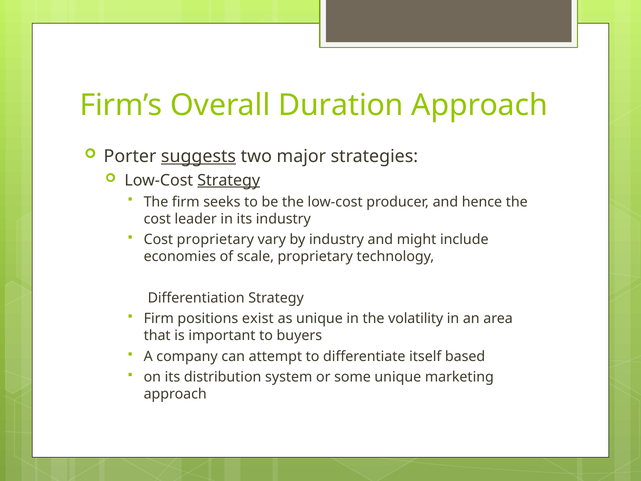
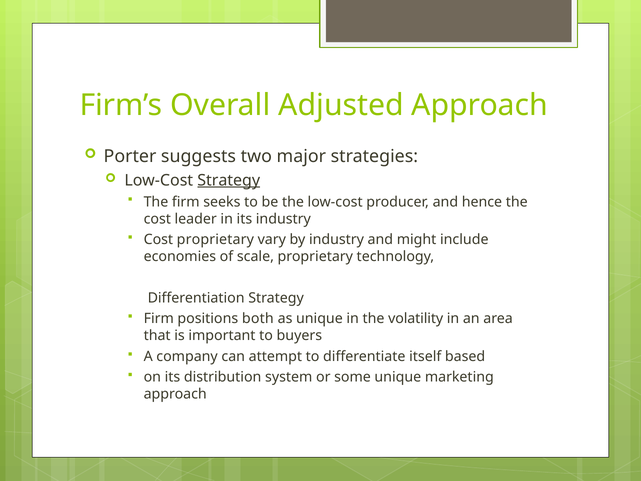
Duration: Duration -> Adjusted
suggests underline: present -> none
exist: exist -> both
